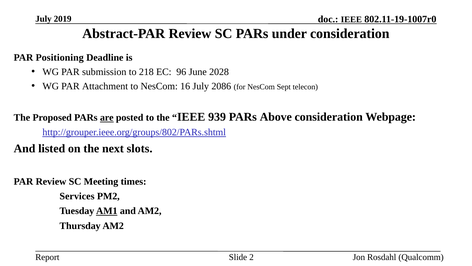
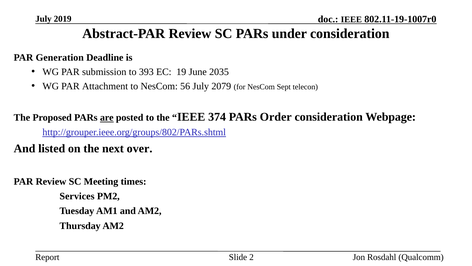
Positioning: Positioning -> Generation
218: 218 -> 393
96: 96 -> 19
2028: 2028 -> 2035
16: 16 -> 56
2086: 2086 -> 2079
939: 939 -> 374
Above: Above -> Order
slots: slots -> over
AM1 underline: present -> none
